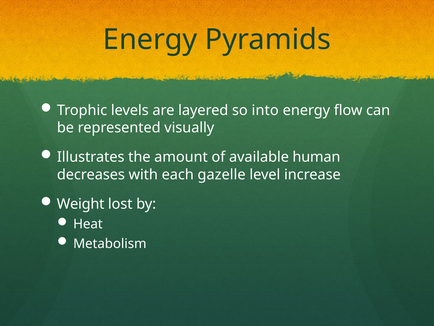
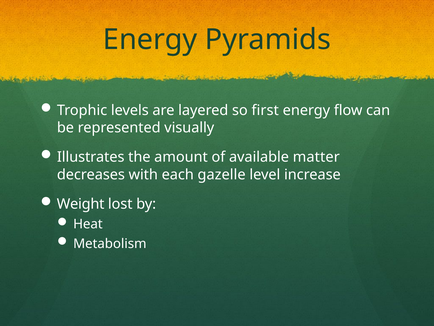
into: into -> first
human: human -> matter
